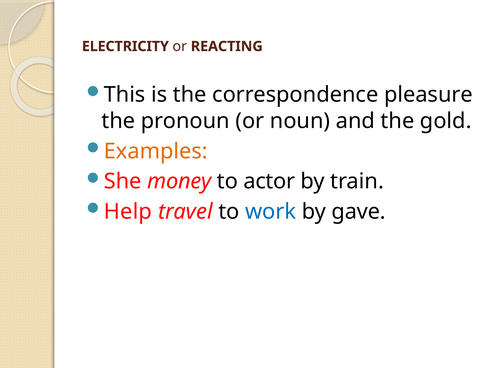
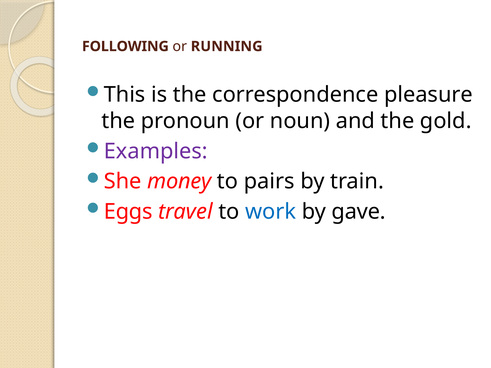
ELECTRICITY: ELECTRICITY -> FOLLOWING
REACTING: REACTING -> RUNNING
Examples colour: orange -> purple
actor: actor -> pairs
Help: Help -> Eggs
